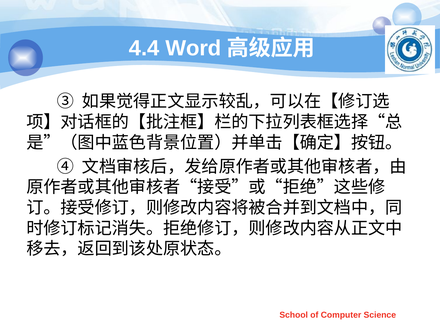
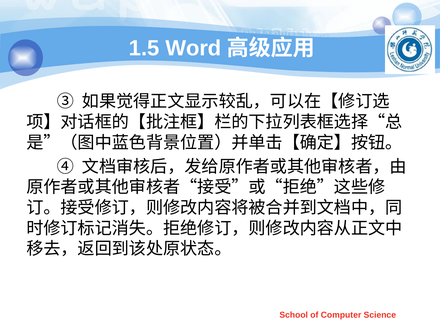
4.4: 4.4 -> 1.5
